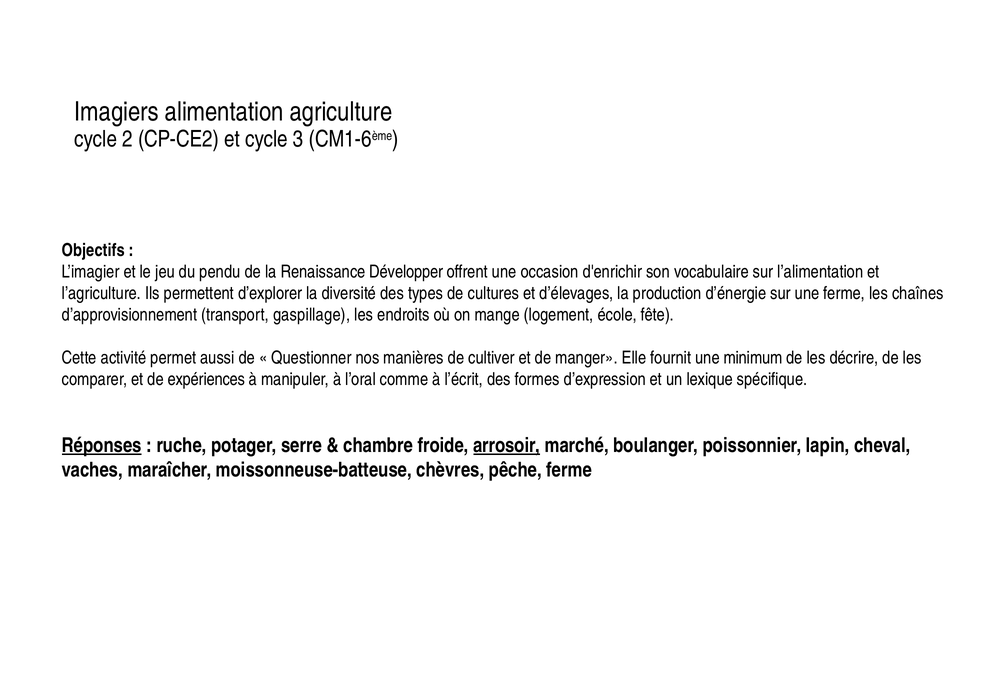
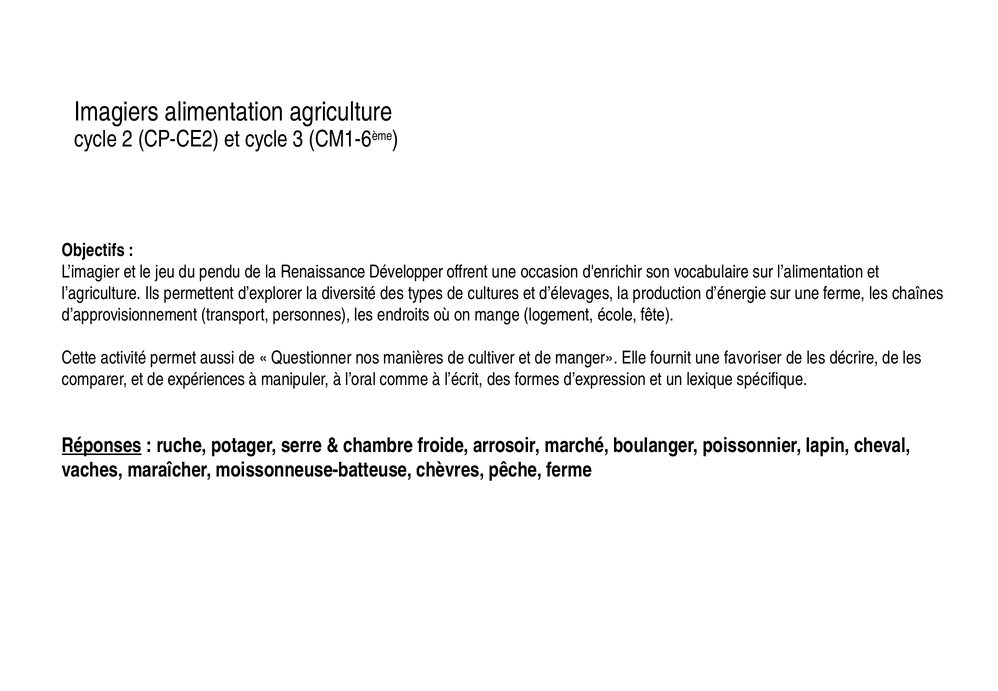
gaspillage: gaspillage -> personnes
minimum: minimum -> favoriser
arrosoir underline: present -> none
